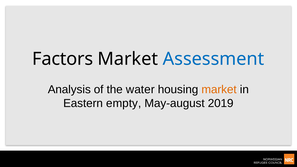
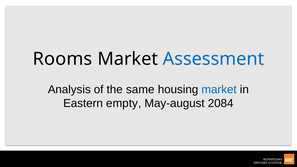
Factors: Factors -> Rooms
water: water -> same
market at (219, 90) colour: orange -> blue
2019: 2019 -> 2084
